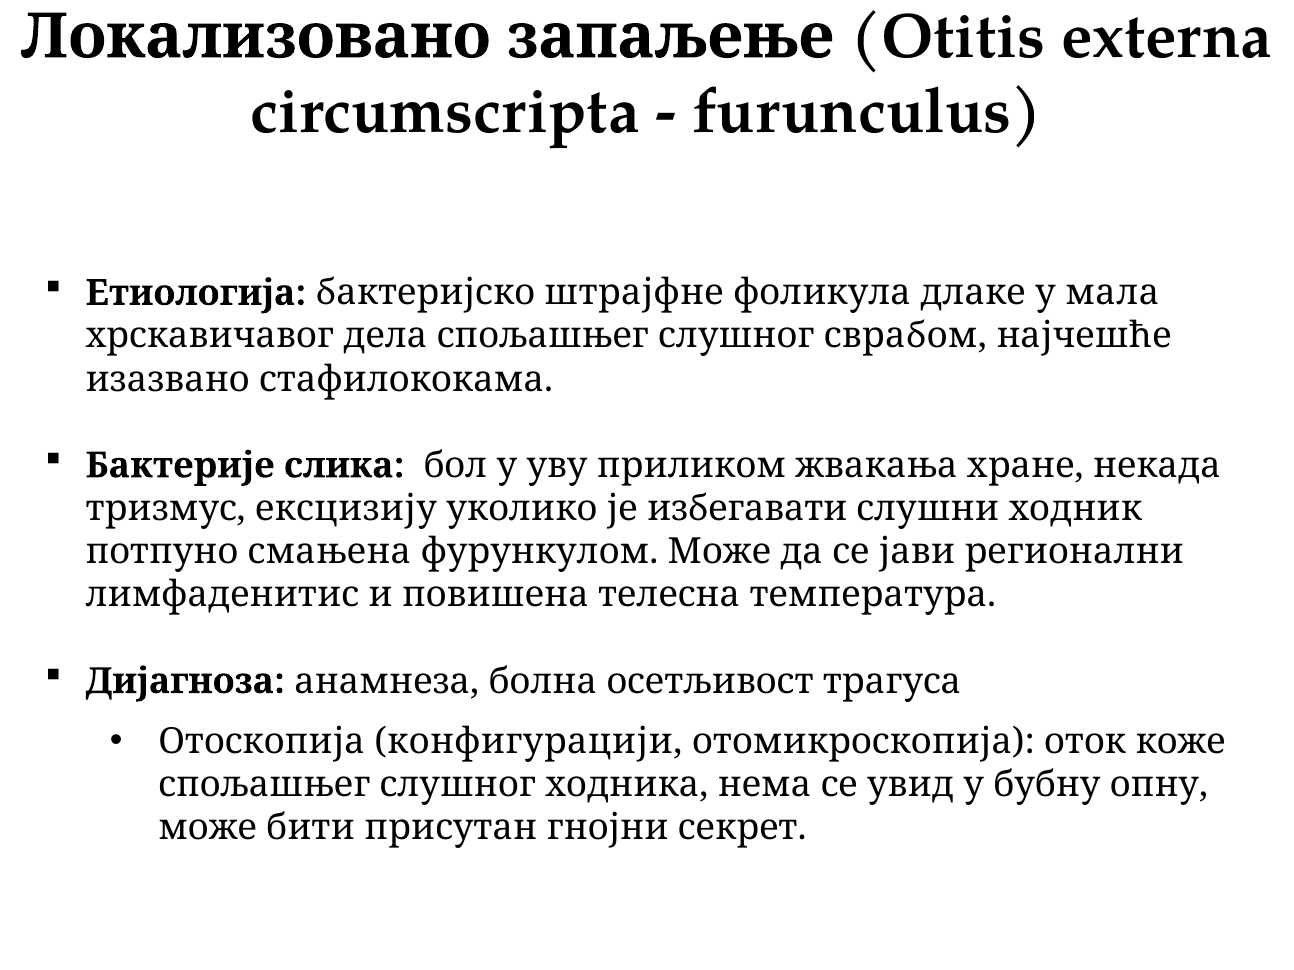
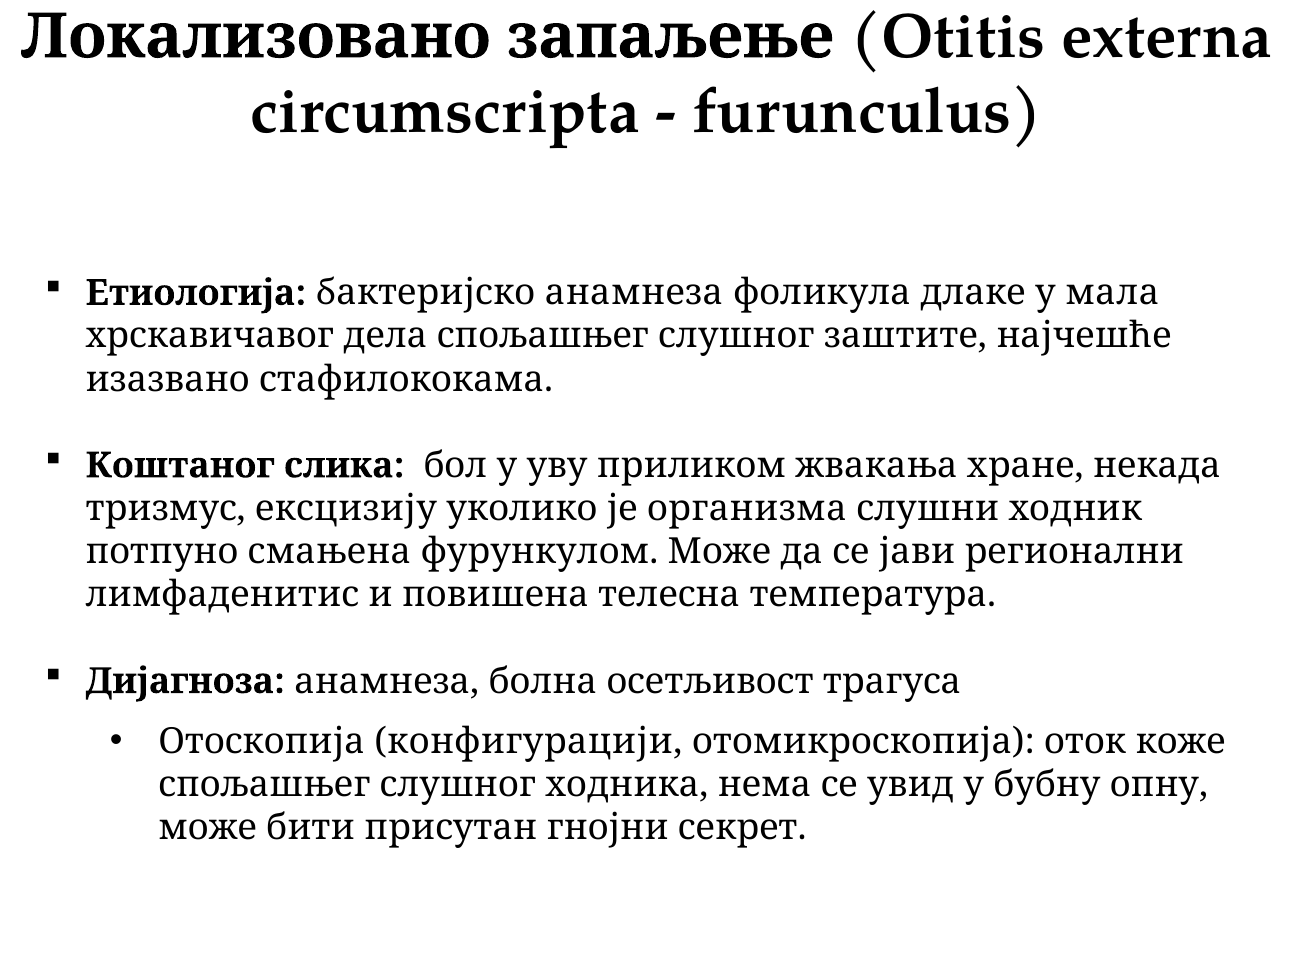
бактеријско штрајфне: штрајфне -> анамнеза
сврабом: сврабом -> заштите
Бактерије: Бактерије -> Коштаног
избегавати: избегавати -> организма
